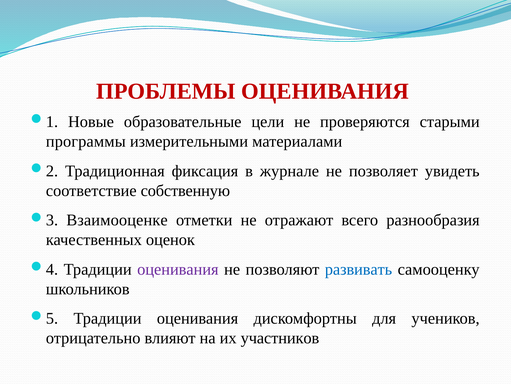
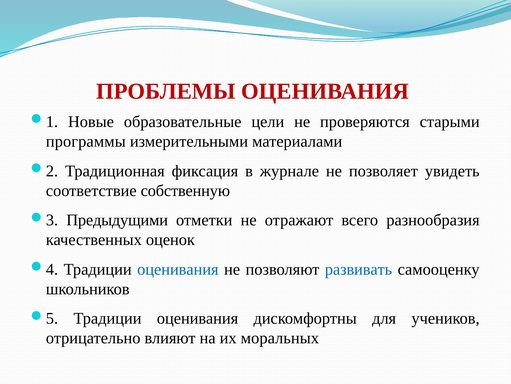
Взаимооценке: Взаимооценке -> Предыдущими
оценивания at (178, 269) colour: purple -> blue
участников: участников -> моральных
